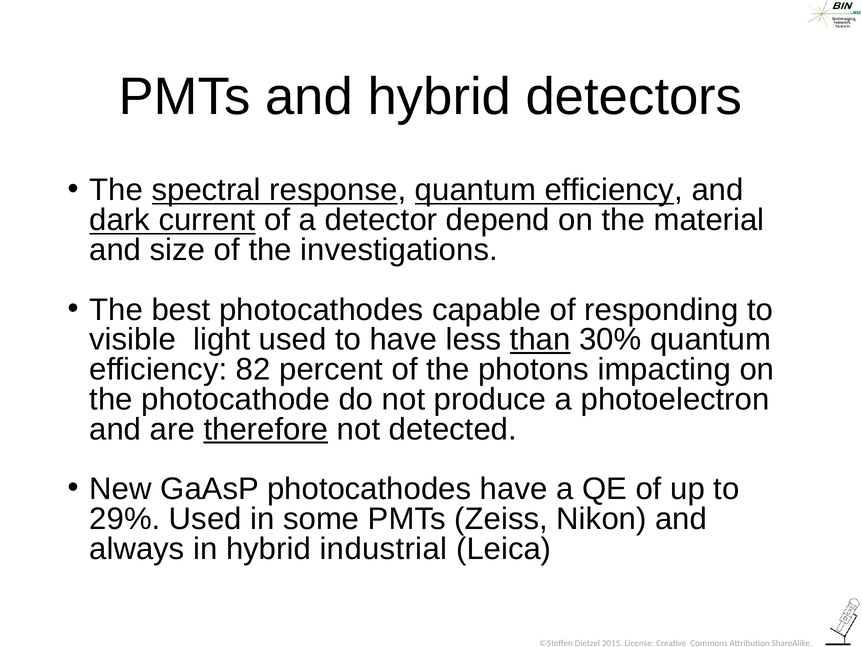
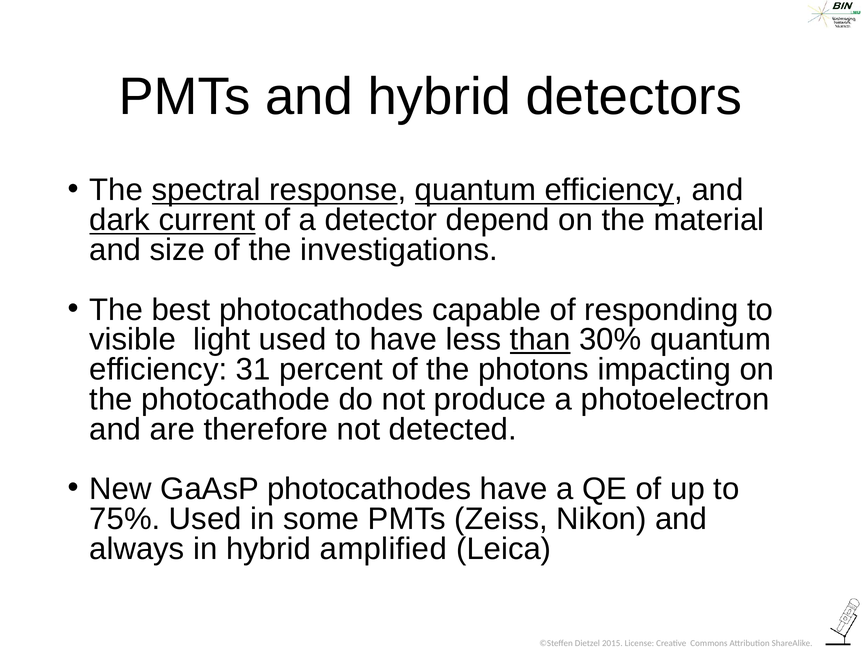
82: 82 -> 31
therefore underline: present -> none
29%: 29% -> 75%
industrial: industrial -> amplified
